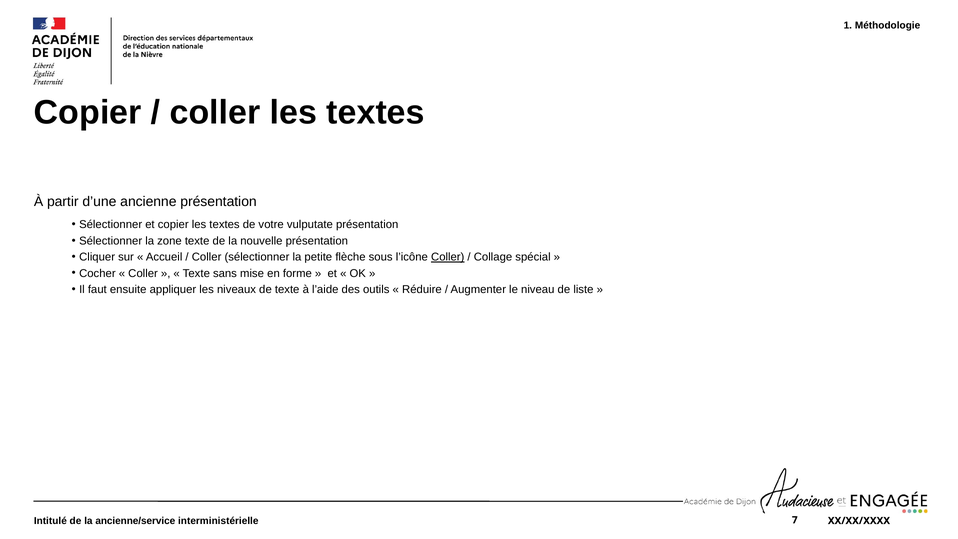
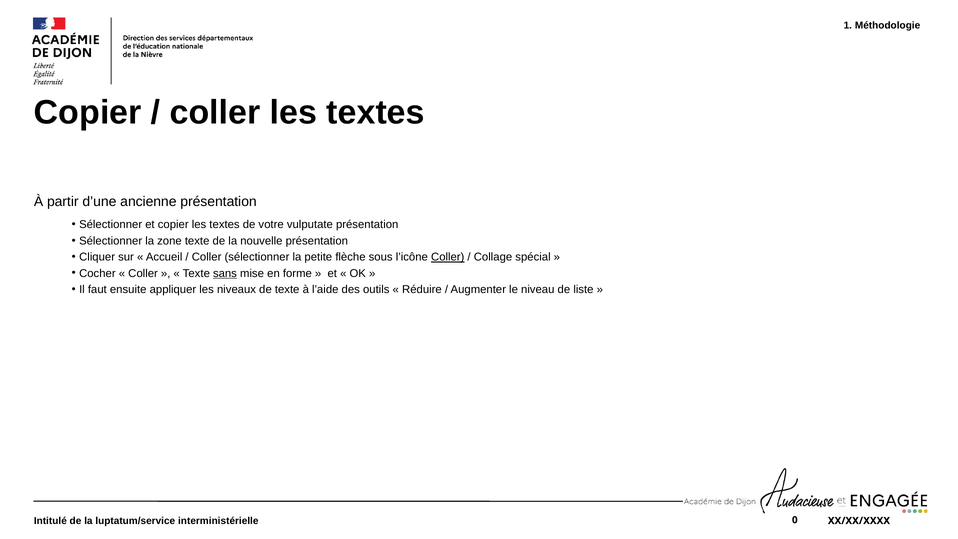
sans underline: none -> present
ancienne/service: ancienne/service -> luptatum/service
7: 7 -> 0
